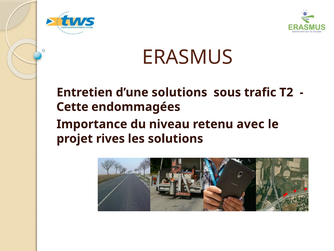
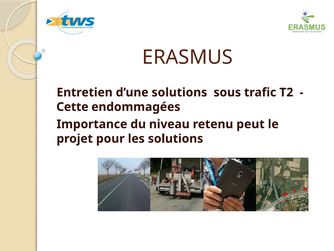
avec: avec -> peut
rives: rives -> pour
